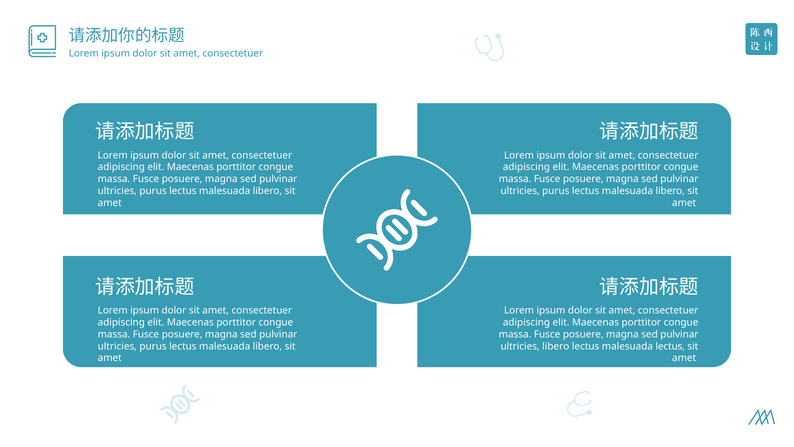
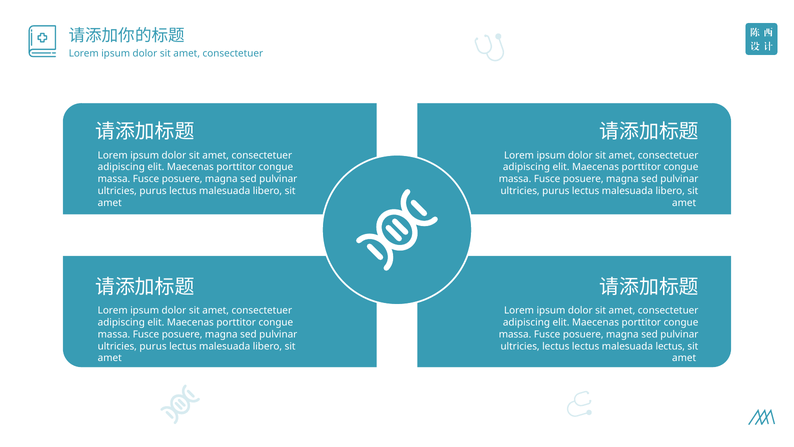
ultricies libero: libero -> lectus
